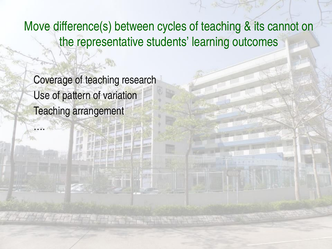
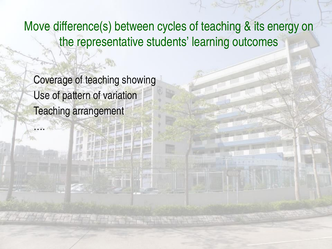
cannot: cannot -> energy
research: research -> showing
